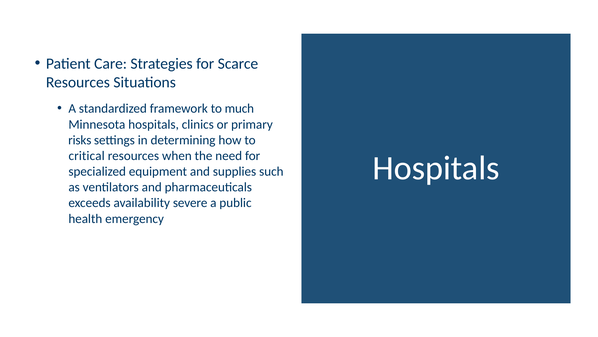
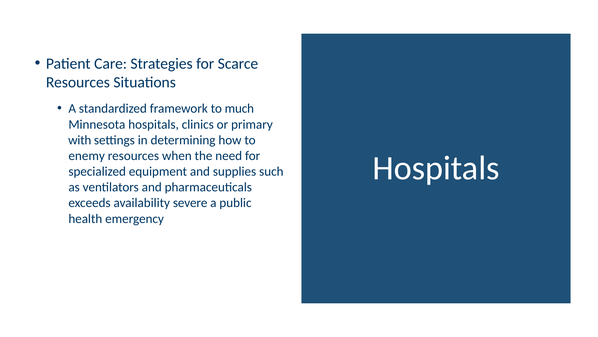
risks: risks -> with
critical: critical -> enemy
